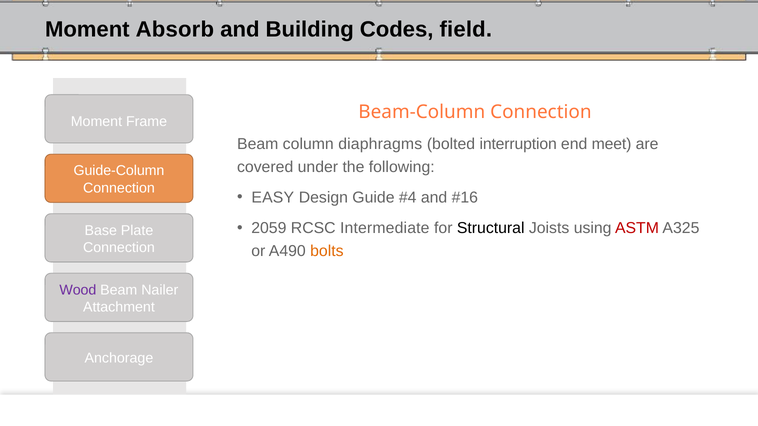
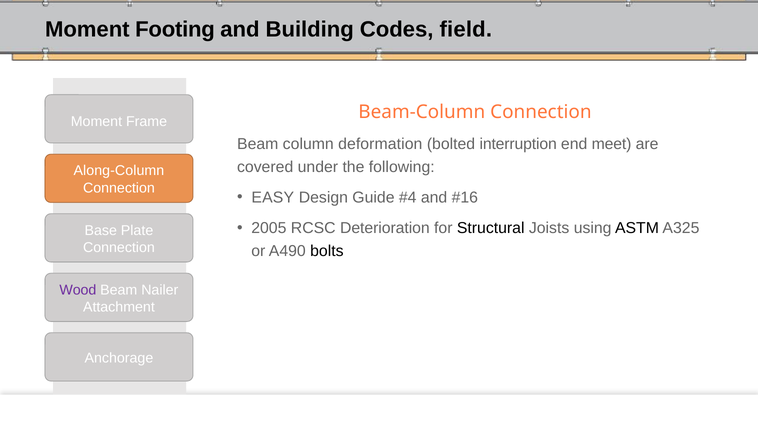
Absorb: Absorb -> Footing
diaphragms: diaphragms -> deformation
Guide-Column: Guide-Column -> Along-Column
2059: 2059 -> 2005
Intermediate: Intermediate -> Deterioration
ASTM colour: red -> black
bolts colour: orange -> black
